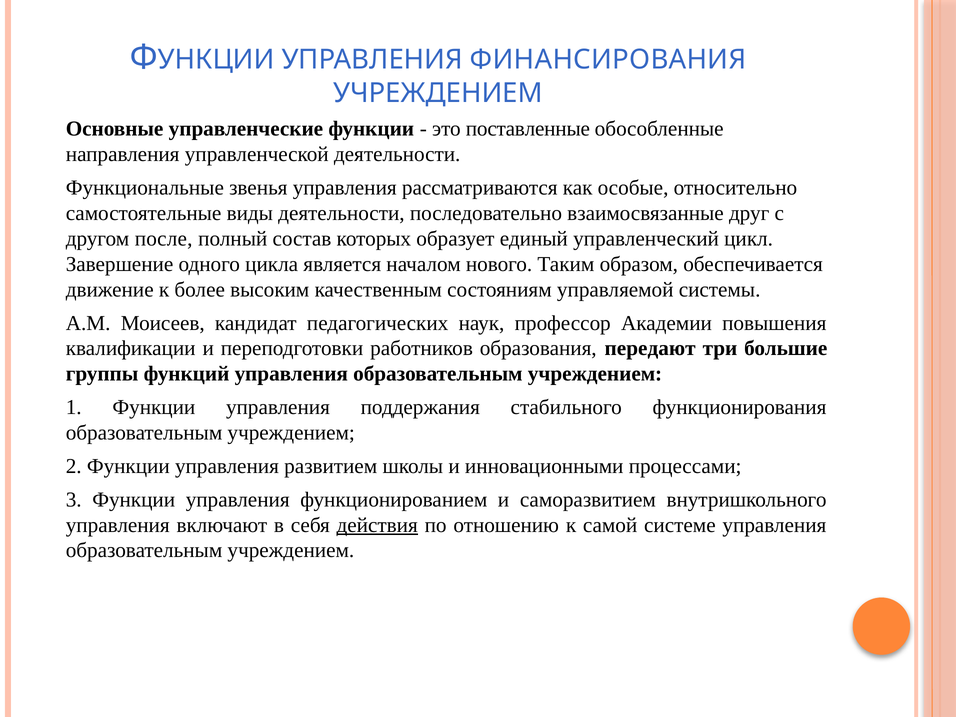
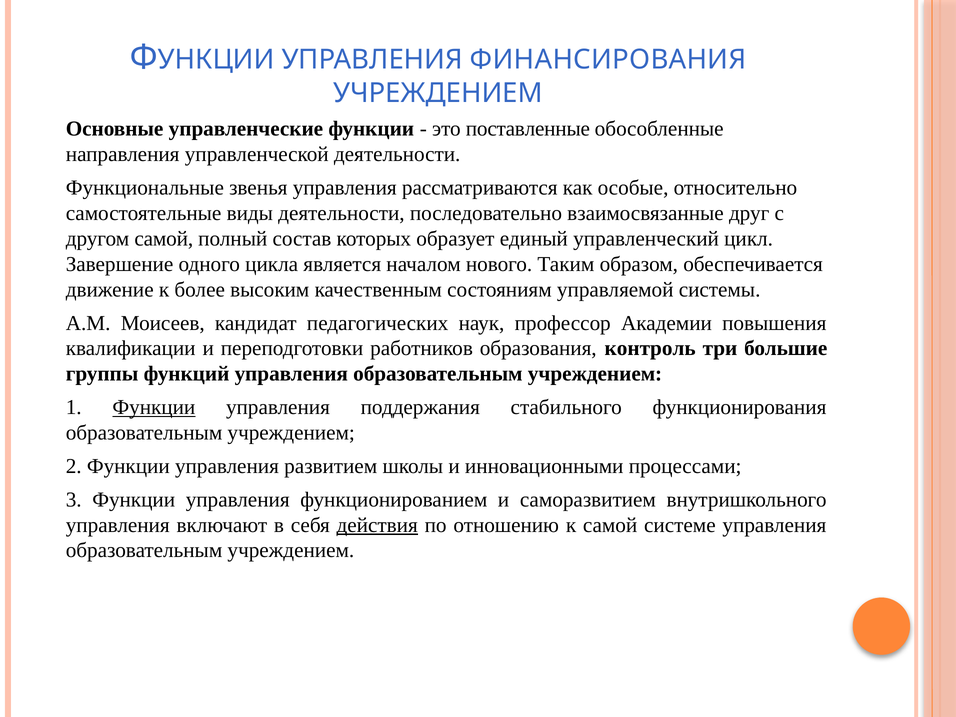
другом после: после -> самой
передают: передают -> контроль
Функции at (154, 407) underline: none -> present
